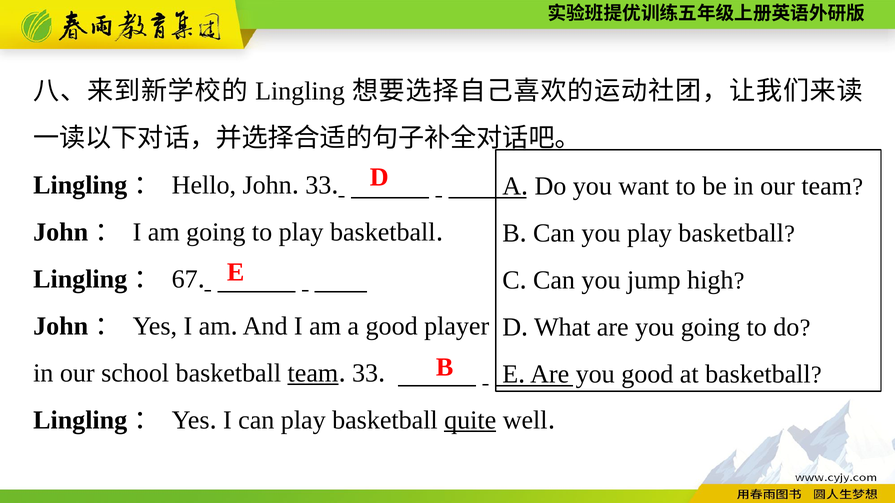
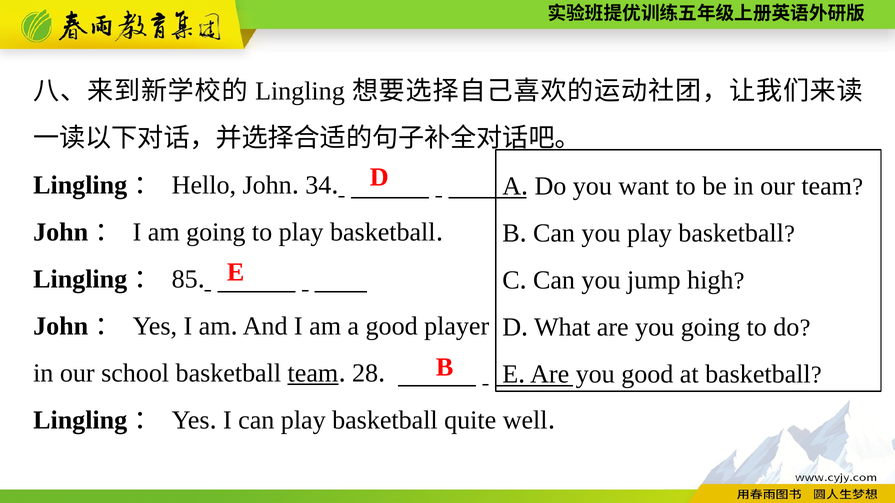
33 at (318, 185): 33 -> 34
67: 67 -> 85
33 at (365, 373): 33 -> 28
quite underline: present -> none
